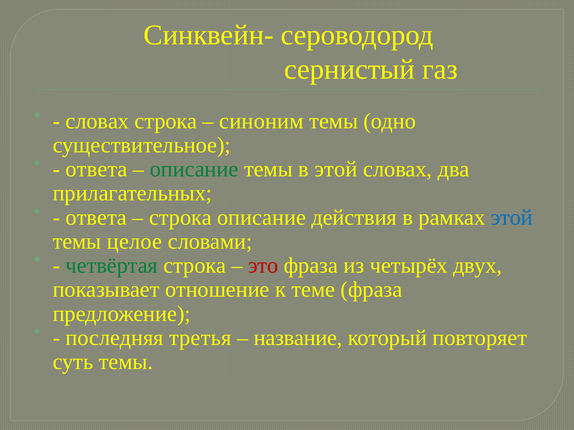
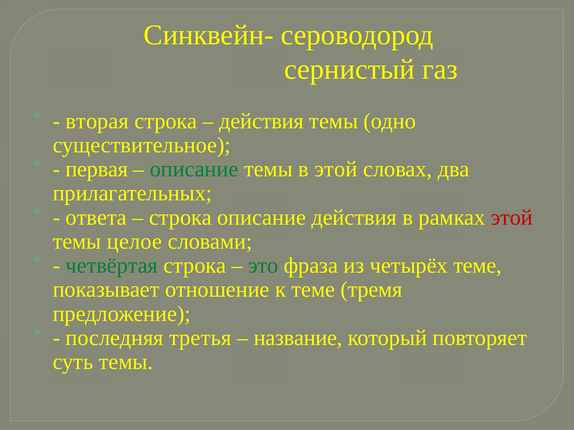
словах at (97, 121): словах -> вторая
синоним at (261, 121): синоним -> действия
ответа at (96, 169): ответа -> первая
этой at (512, 218) colour: blue -> red
это colour: red -> green
четырёх двух: двух -> теме
теме фраза: фраза -> тремя
